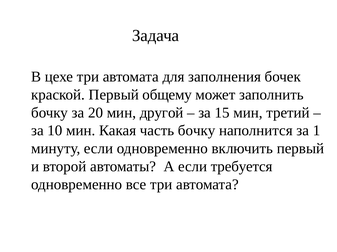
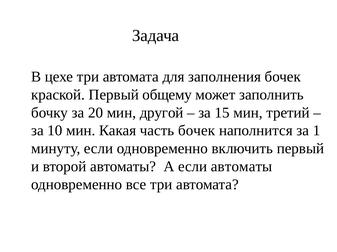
часть бочку: бочку -> бочек
если требуется: требуется -> автоматы
